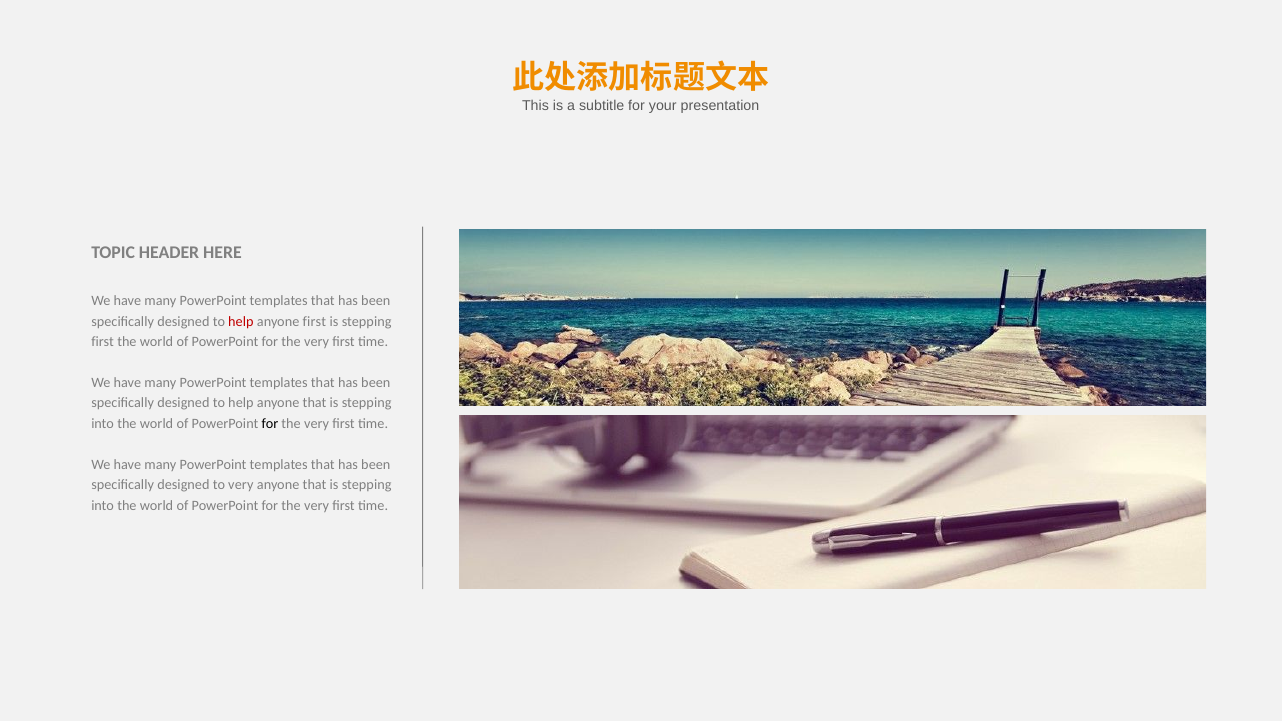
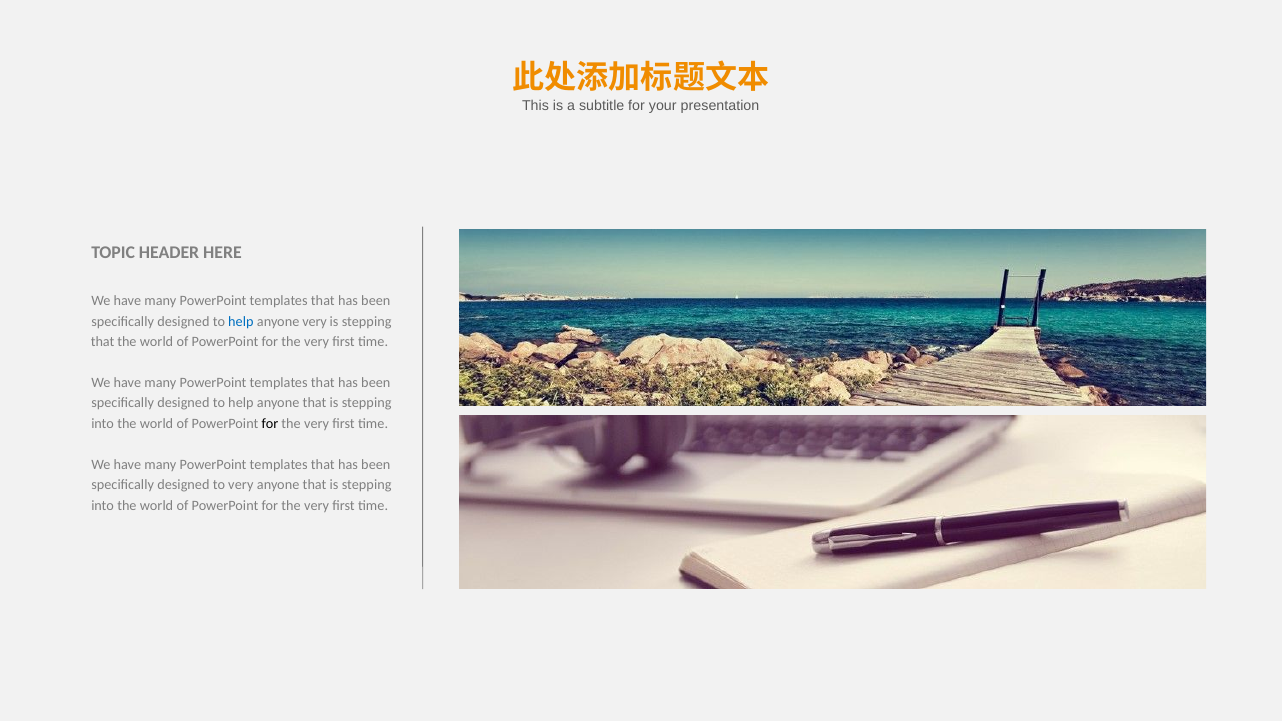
help at (241, 321) colour: red -> blue
anyone first: first -> very
first at (103, 342): first -> that
